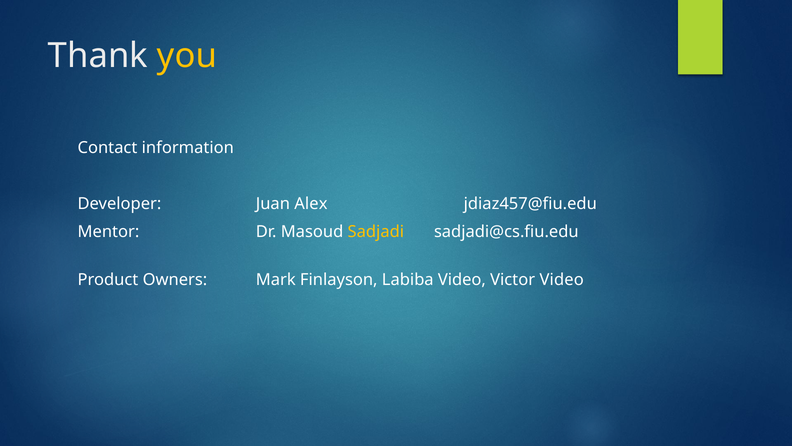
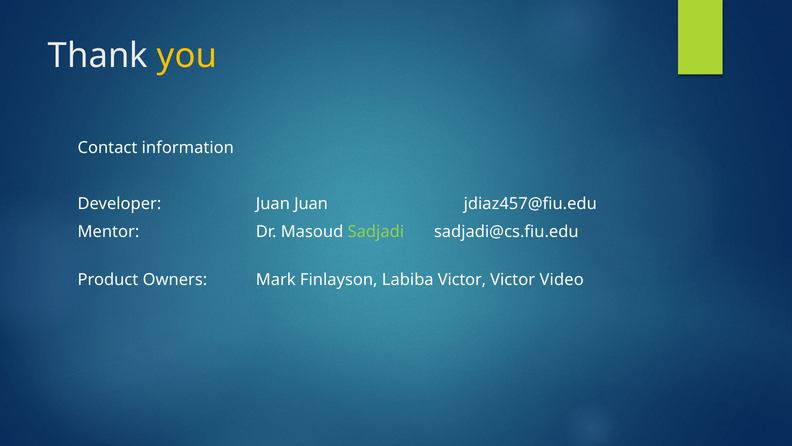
Juan Alex: Alex -> Juan
Sadjadi colour: yellow -> light green
Labiba Video: Video -> Victor
